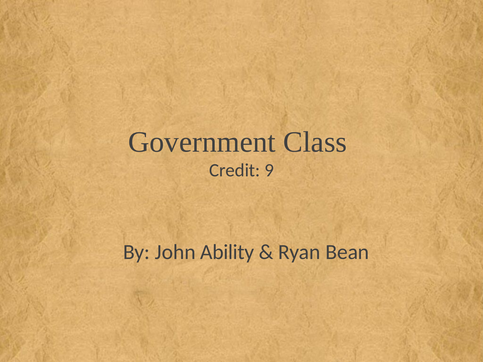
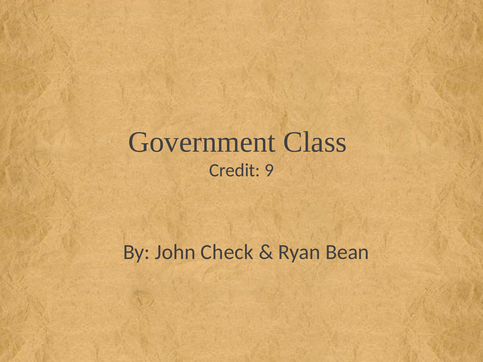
Ability: Ability -> Check
